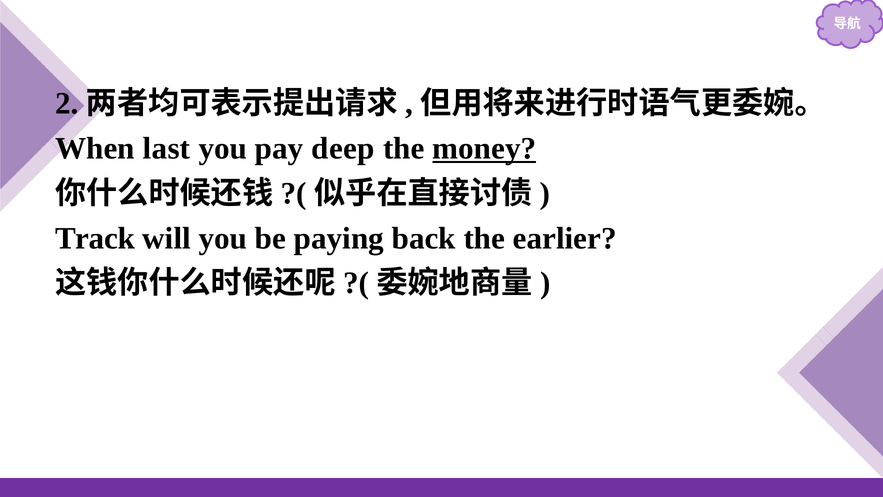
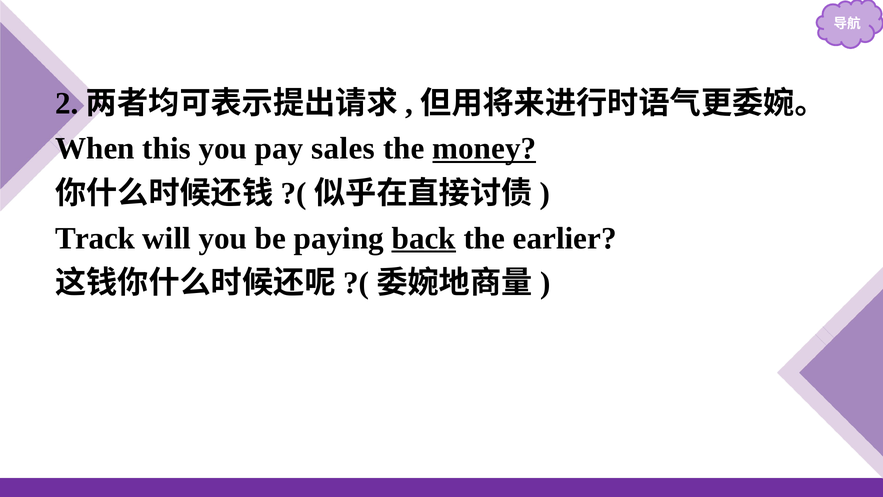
last: last -> this
deep: deep -> sales
back underline: none -> present
